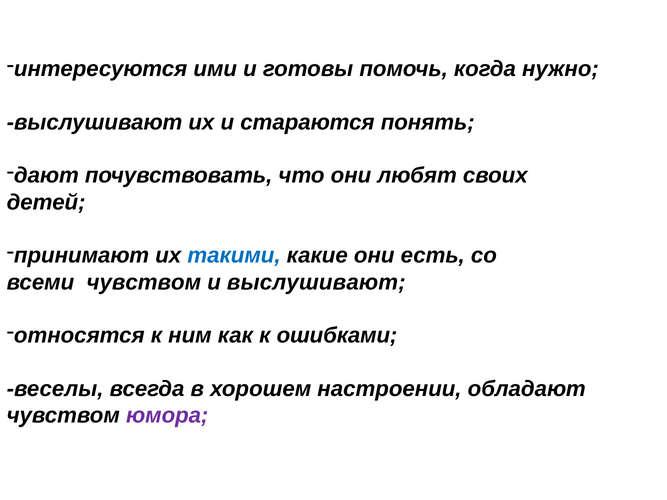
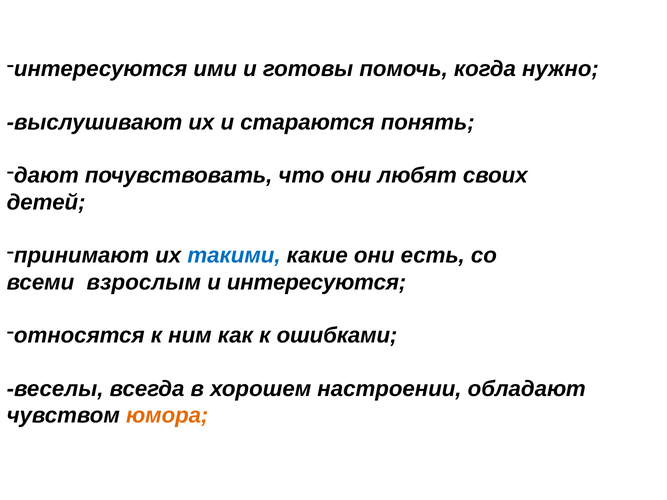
всеми чувством: чувством -> взрослым
и выслушивают: выслушивают -> интересуются
юмора colour: purple -> orange
